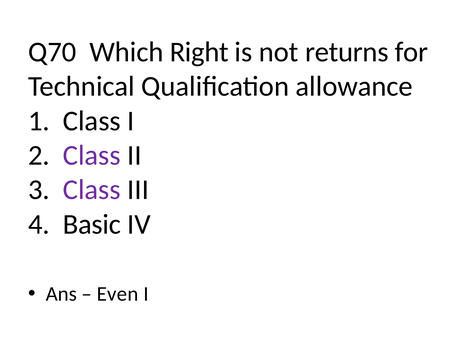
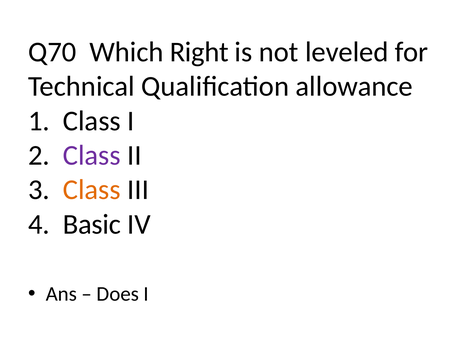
returns: returns -> leveled
Class at (92, 190) colour: purple -> orange
Even: Even -> Does
